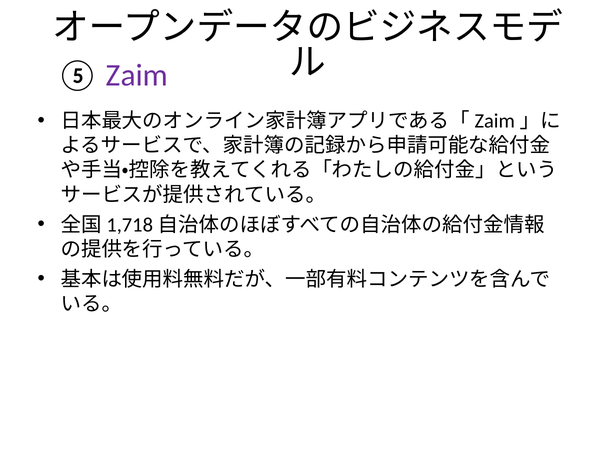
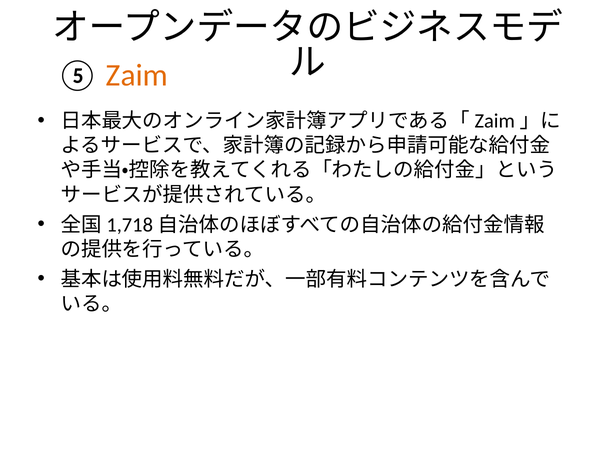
Zaim colour: purple -> orange
